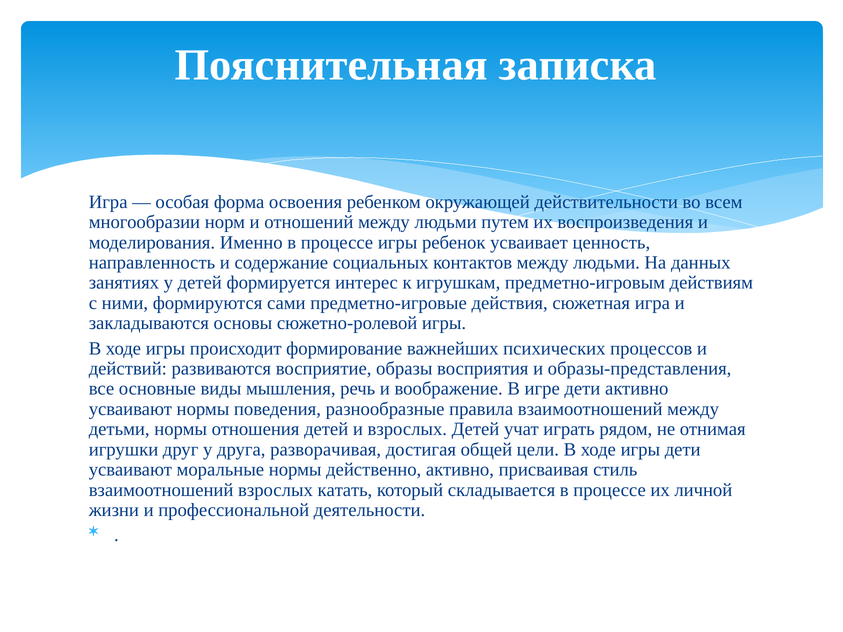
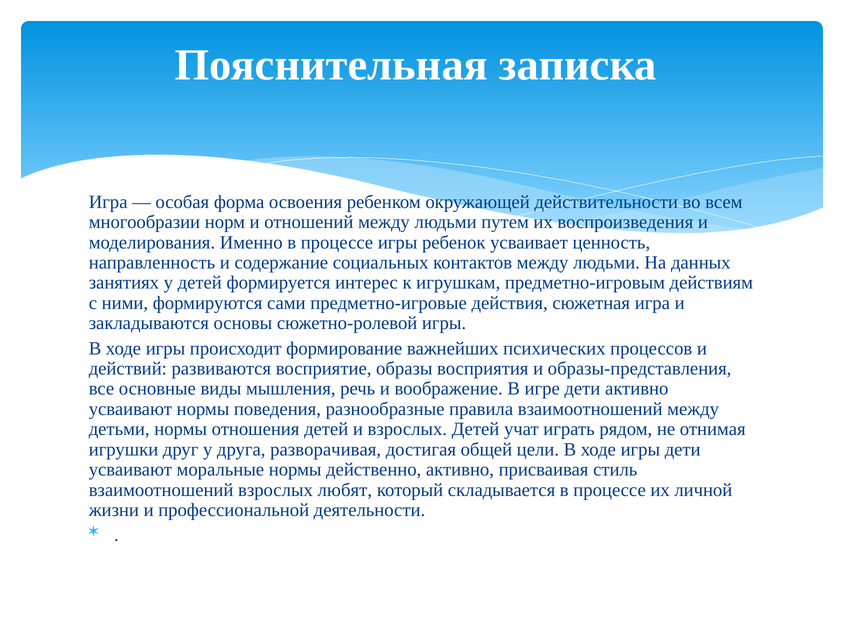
катать: катать -> любят
